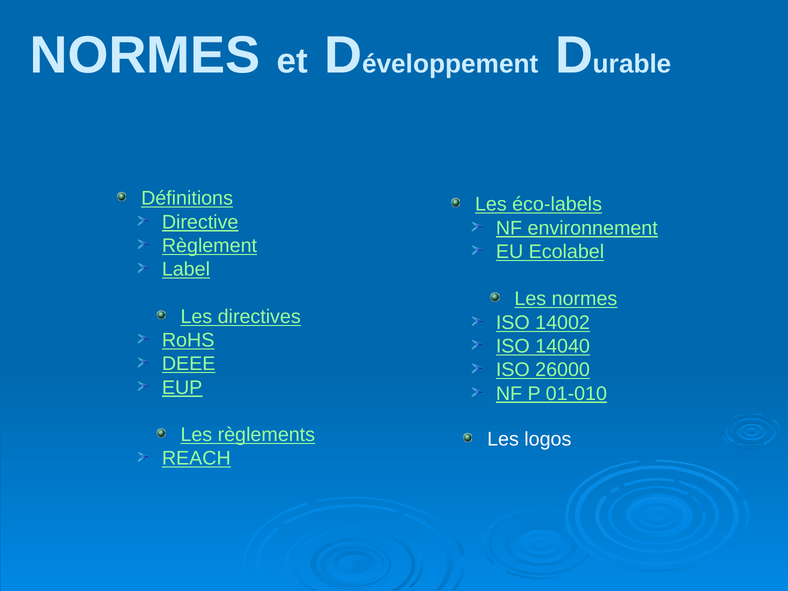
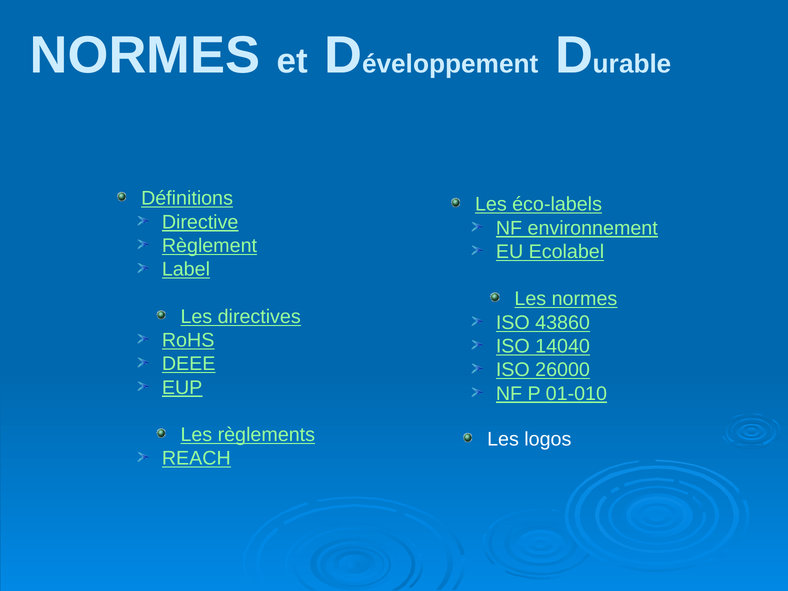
14002: 14002 -> 43860
